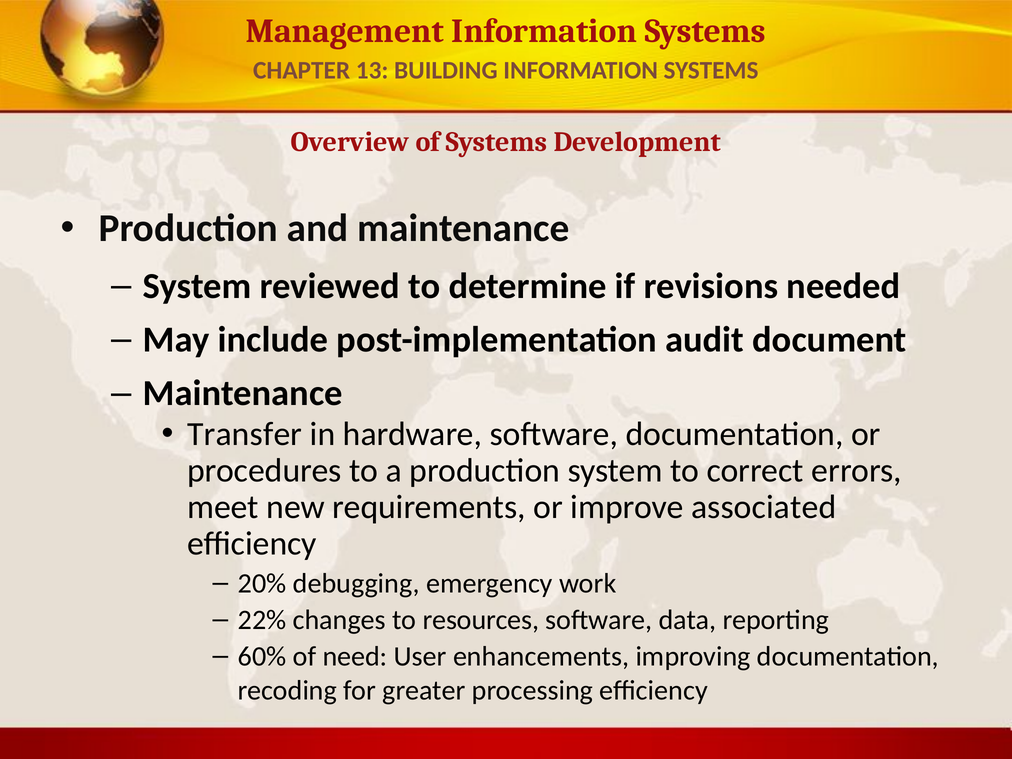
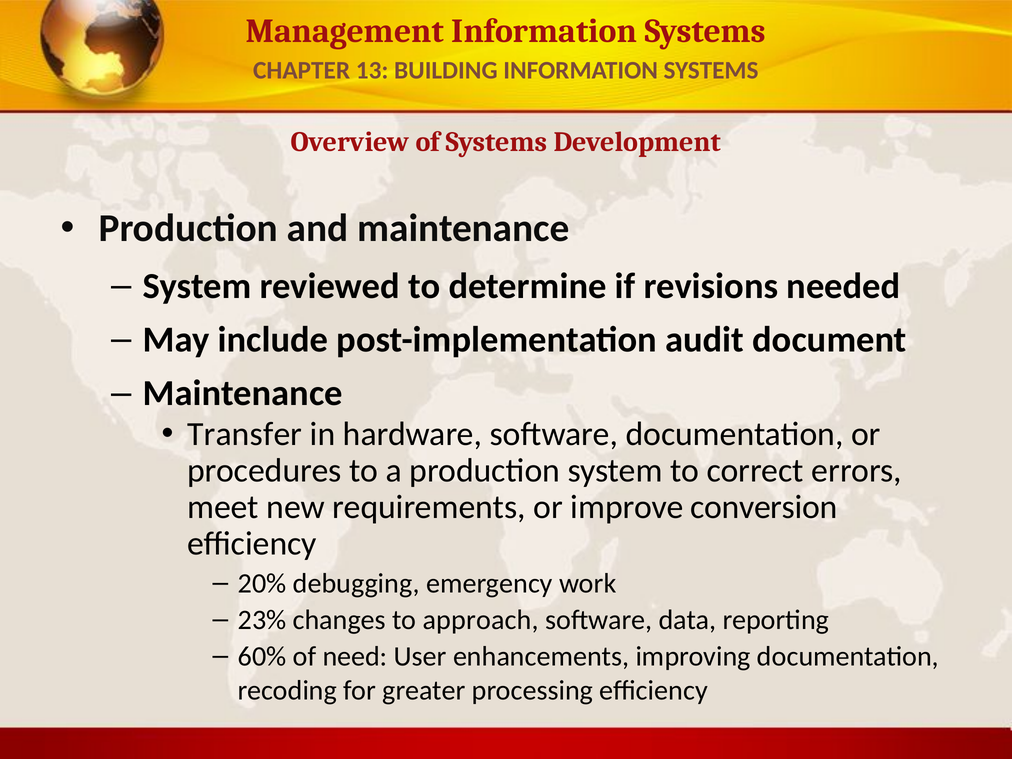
associated: associated -> conversion
22%: 22% -> 23%
resources: resources -> approach
